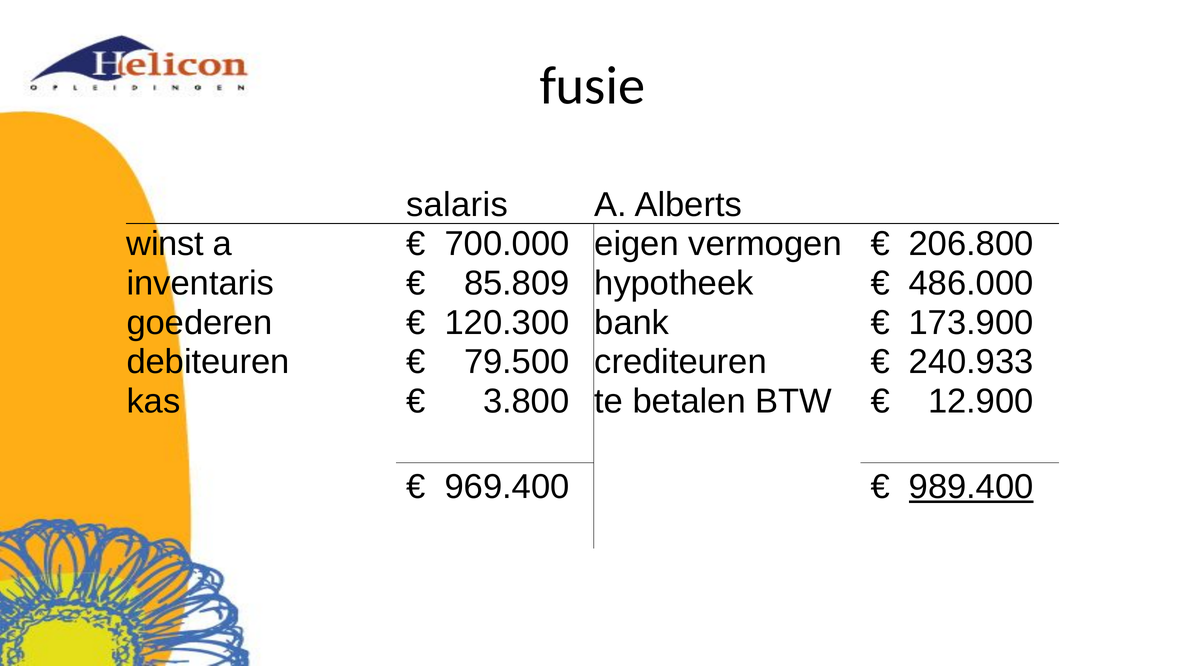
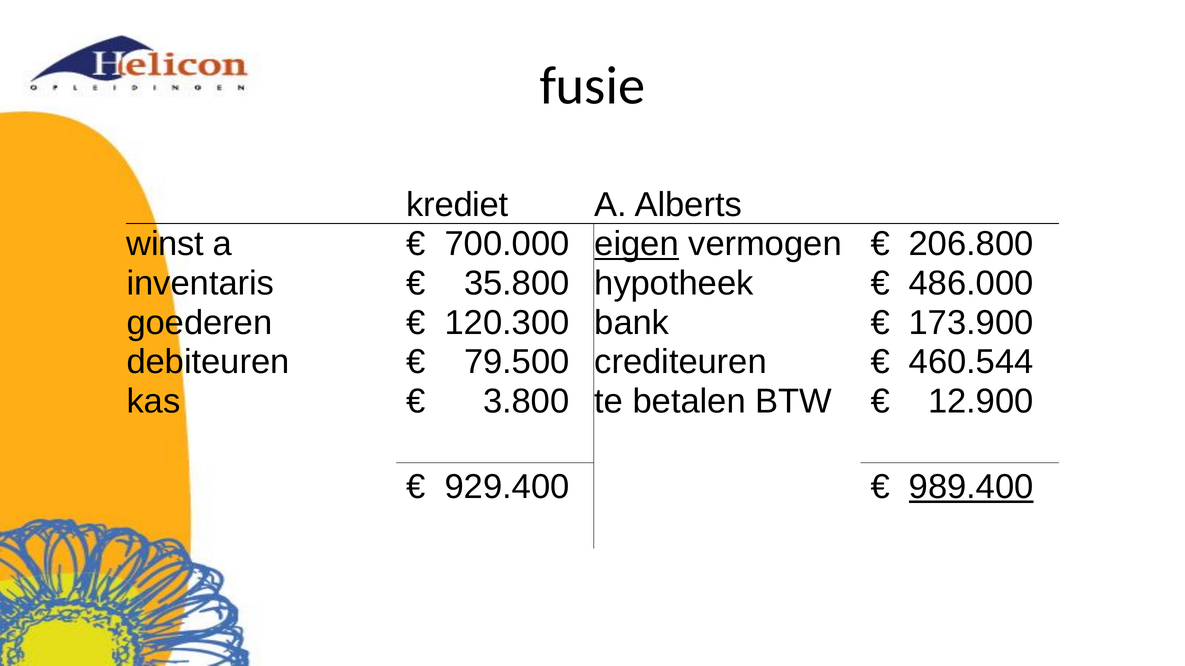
salaris: salaris -> krediet
eigen underline: none -> present
85.809: 85.809 -> 35.800
240.933: 240.933 -> 460.544
969.400: 969.400 -> 929.400
